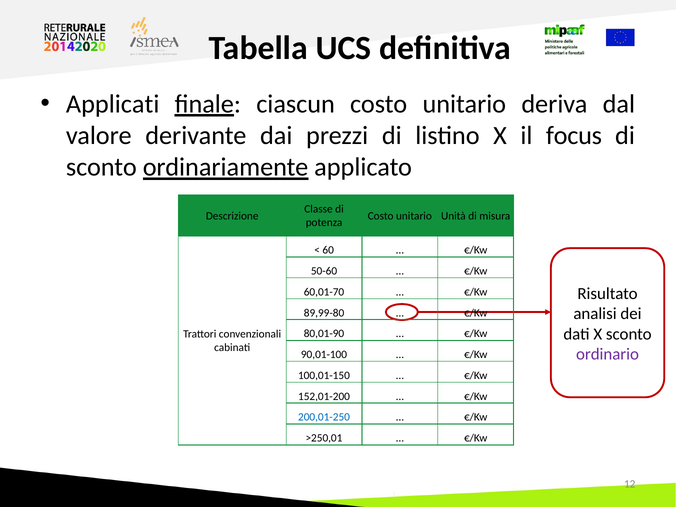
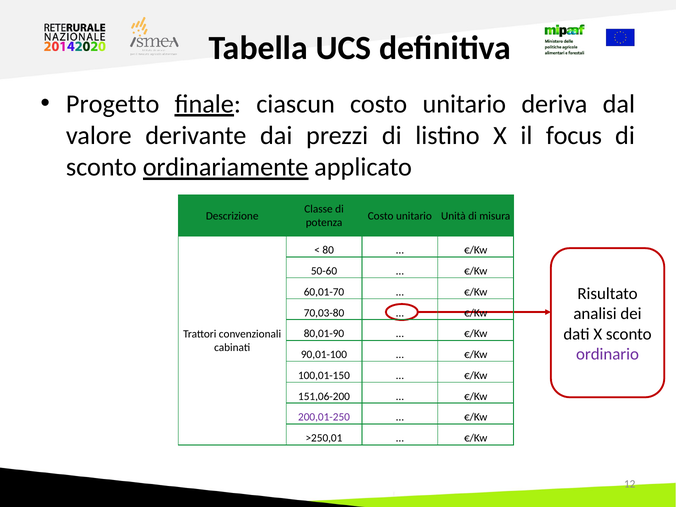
Applicati: Applicati -> Progetto
60: 60 -> 80
89,99-80: 89,99-80 -> 70,03-80
152,01-200: 152,01-200 -> 151,06-200
200,01-250 colour: blue -> purple
